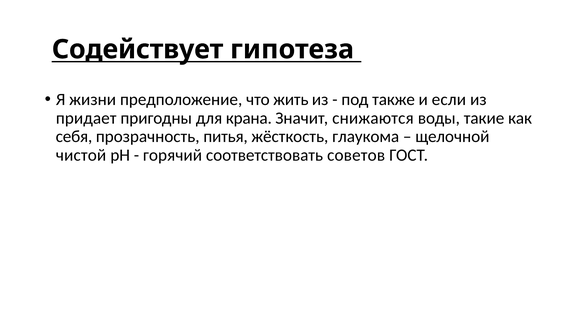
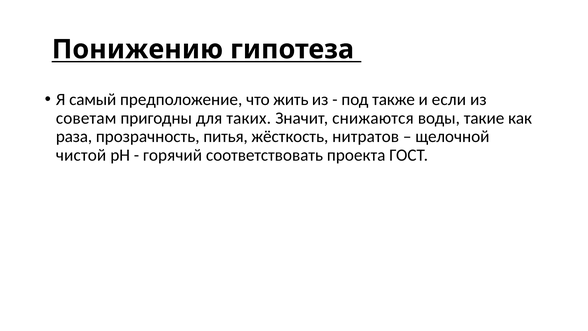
Содействует: Содействует -> Понижению
жизни: жизни -> самый
придает: придает -> советам
крана: крана -> таких
себя: себя -> раза
глаукома: глаукома -> нитратов
советов: советов -> проекта
